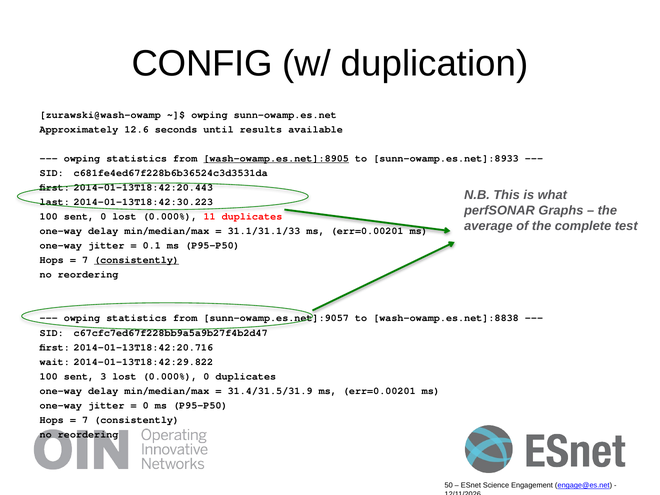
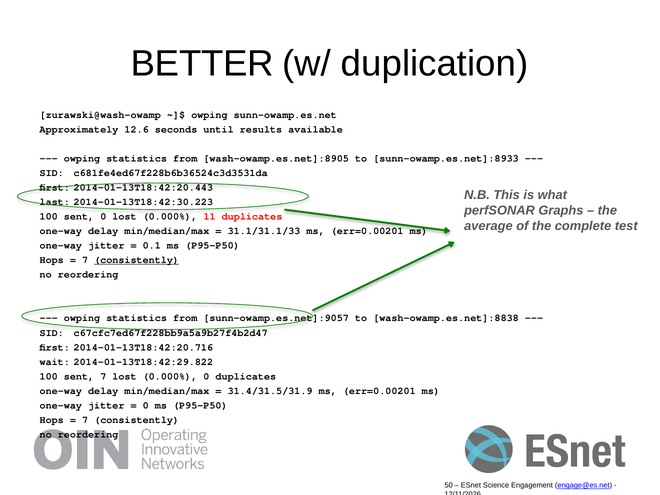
CONFIG: CONFIG -> BETTER
wash-owamp.es.net]:8905 underline: present -> none
sent 3: 3 -> 7
